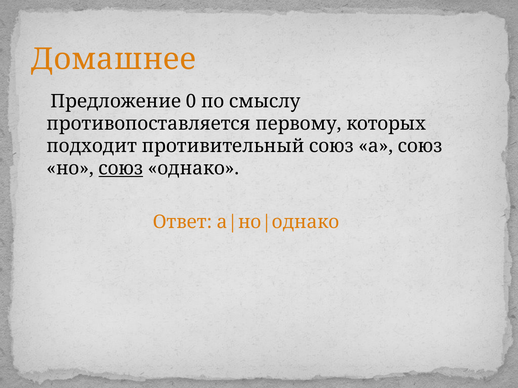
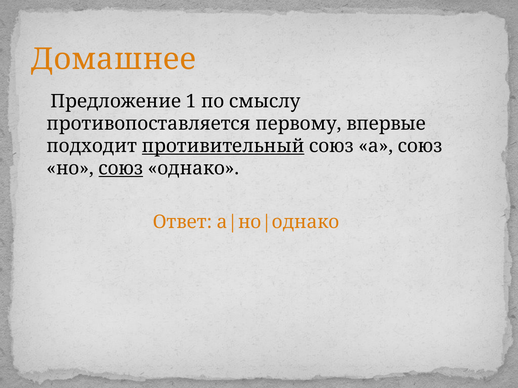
0: 0 -> 1
которых: которых -> впервые
противительный underline: none -> present
